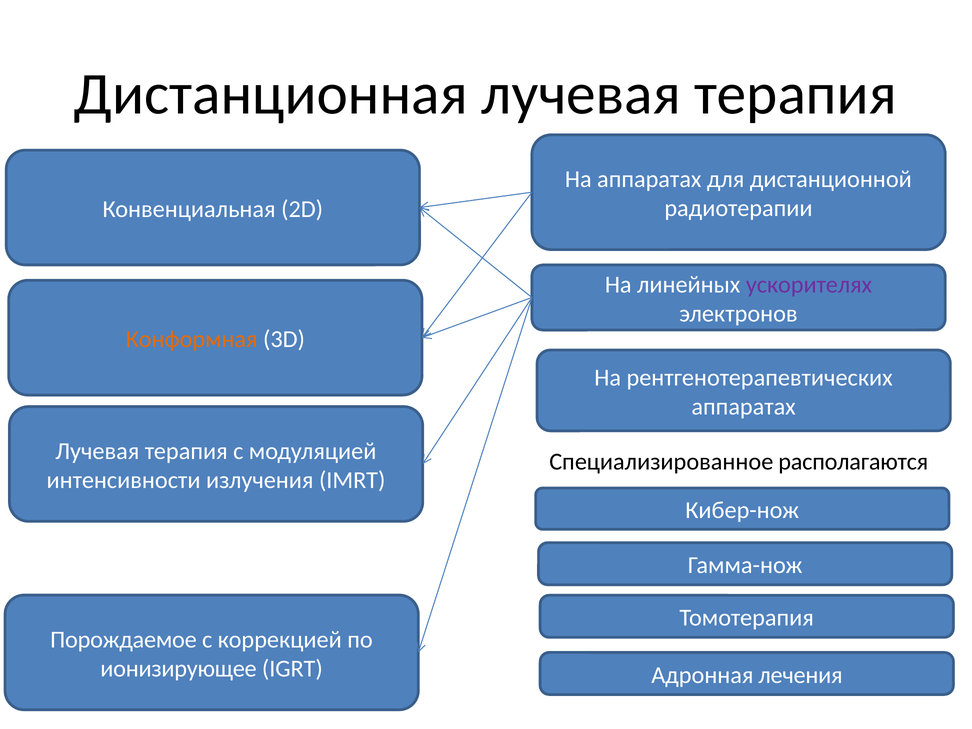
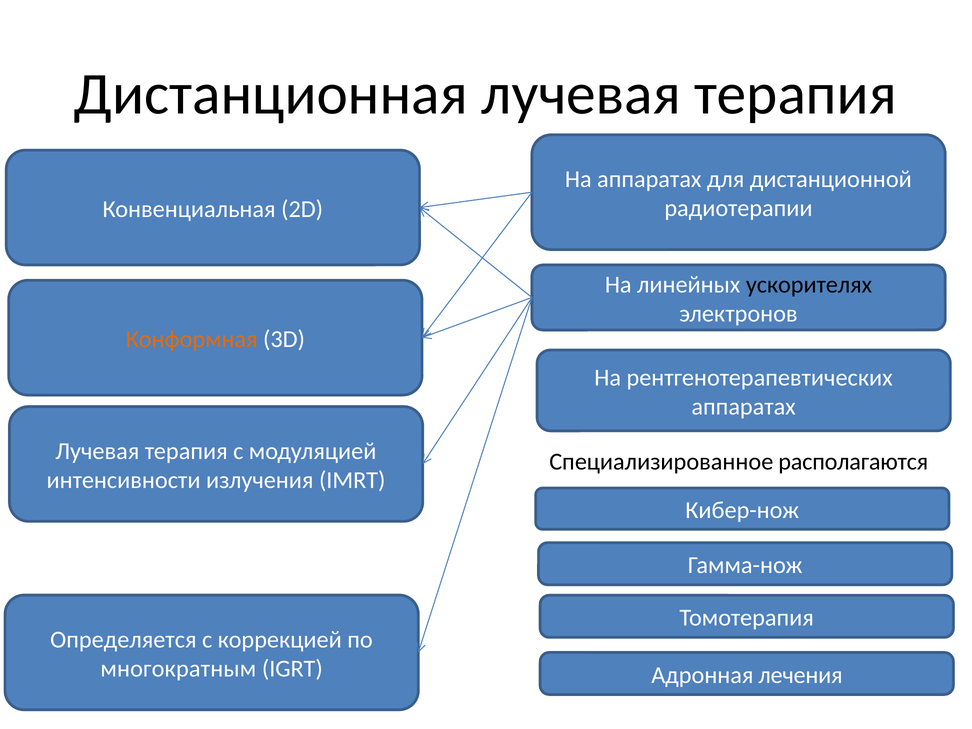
ускорителях colour: purple -> black
Порождаемое: Порождаемое -> Определяется
ионизирующее: ионизирующее -> многократным
